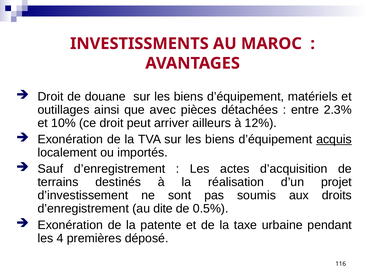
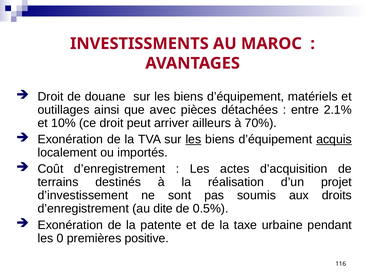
2.3%: 2.3% -> 2.1%
12%: 12% -> 70%
les at (193, 139) underline: none -> present
Sauf: Sauf -> Coût
4: 4 -> 0
déposé: déposé -> positive
